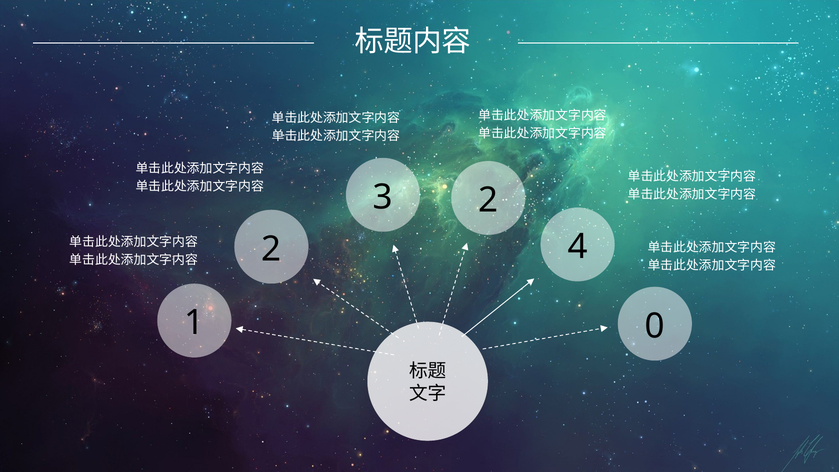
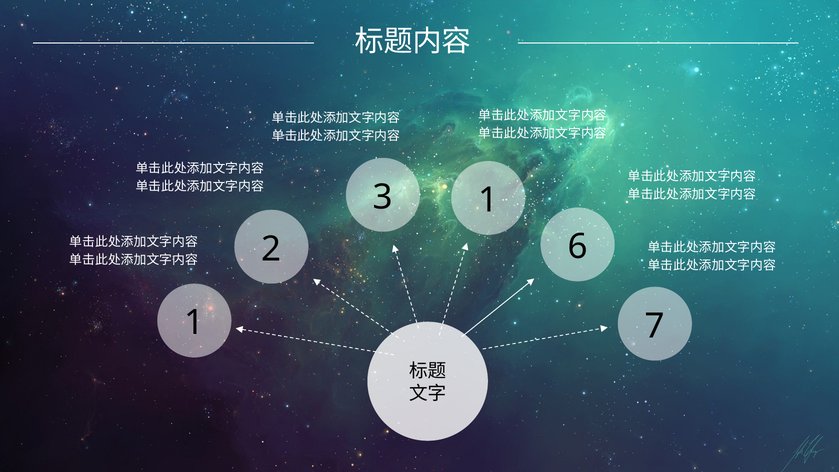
3 2: 2 -> 1
4: 4 -> 6
0: 0 -> 7
